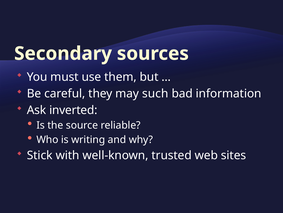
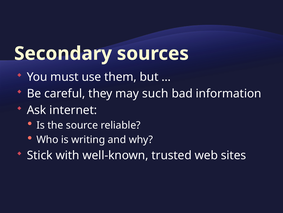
inverted: inverted -> internet
